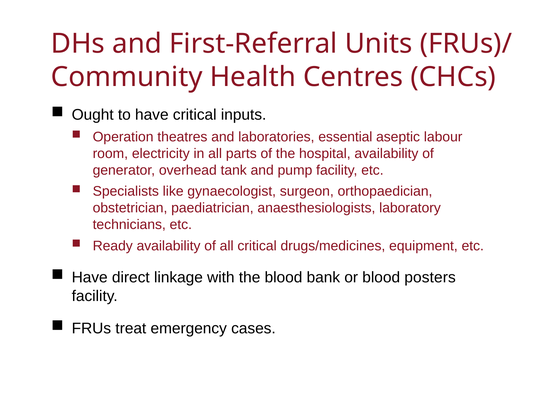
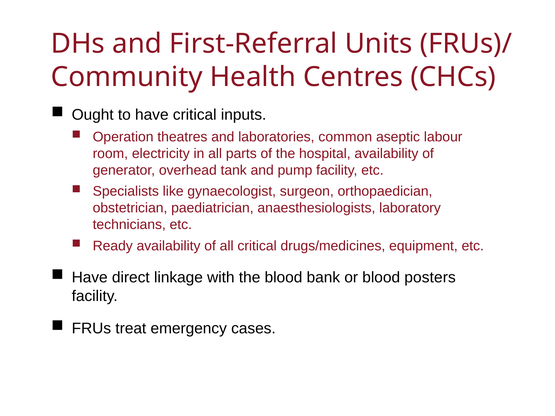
essential: essential -> common
